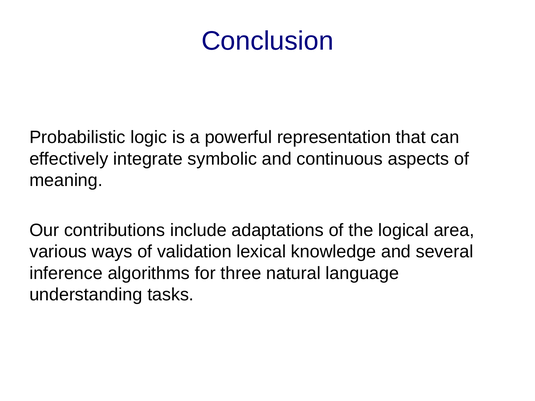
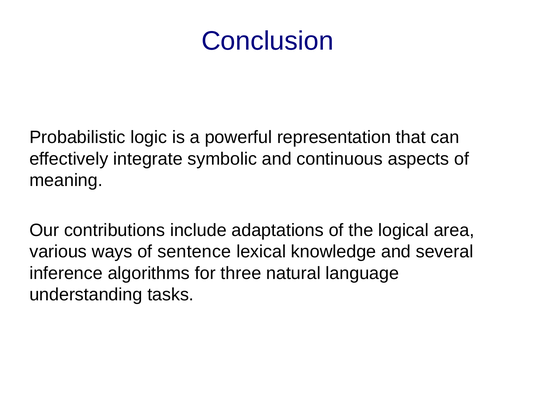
validation: validation -> sentence
